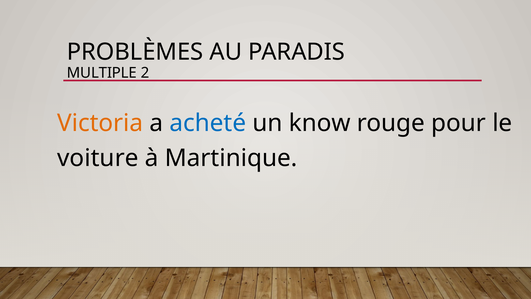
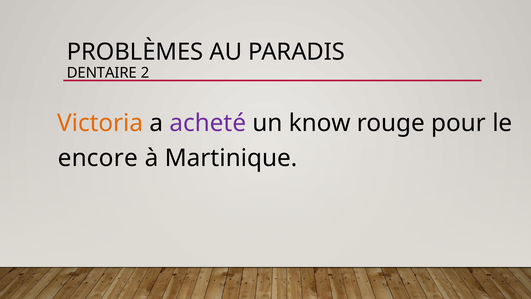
MULTIPLE: MULTIPLE -> DENTAIRE
acheté colour: blue -> purple
voiture: voiture -> encore
